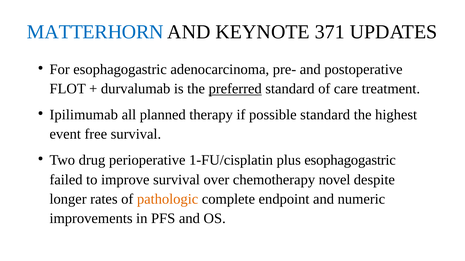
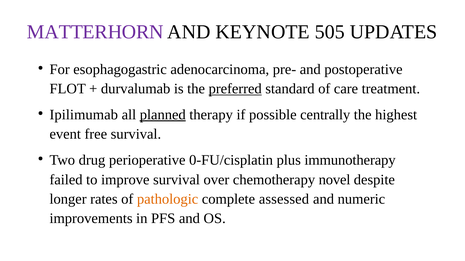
MATTERHORN colour: blue -> purple
371: 371 -> 505
planned underline: none -> present
possible standard: standard -> centrally
1-FU/cisplatin: 1-FU/cisplatin -> 0-FU/cisplatin
plus esophagogastric: esophagogastric -> immunotherapy
endpoint: endpoint -> assessed
